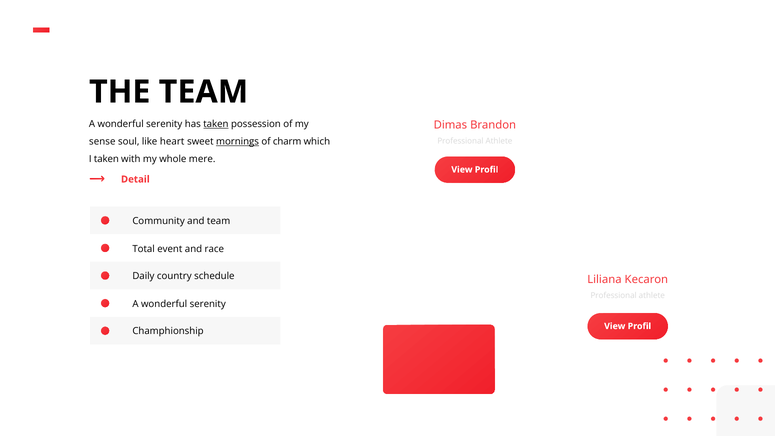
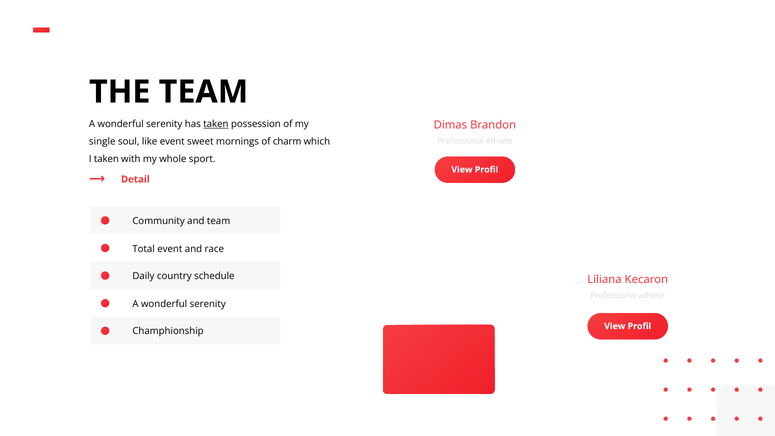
sense: sense -> single
like heart: heart -> event
mornings underline: present -> none
mere: mere -> sport
